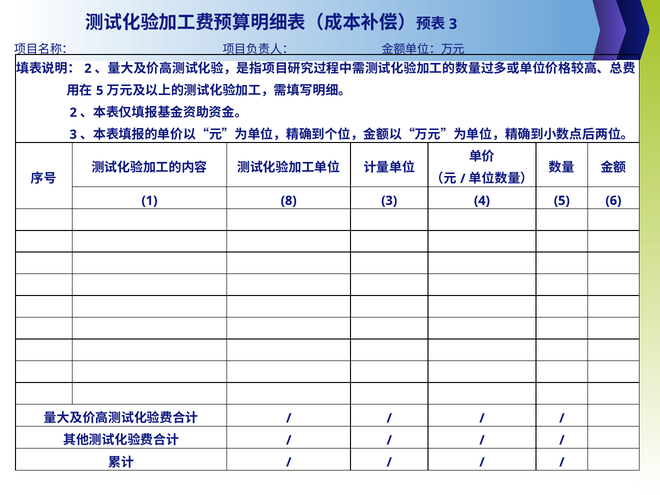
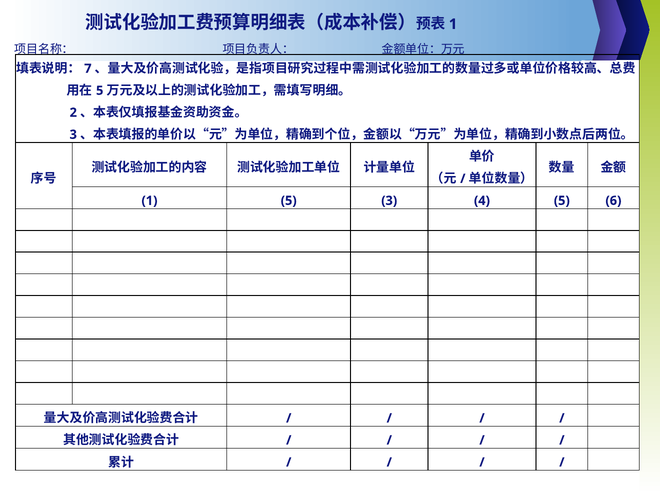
3 at (453, 24): 3 -> 1
2 at (88, 69): 2 -> 7
1 8: 8 -> 5
